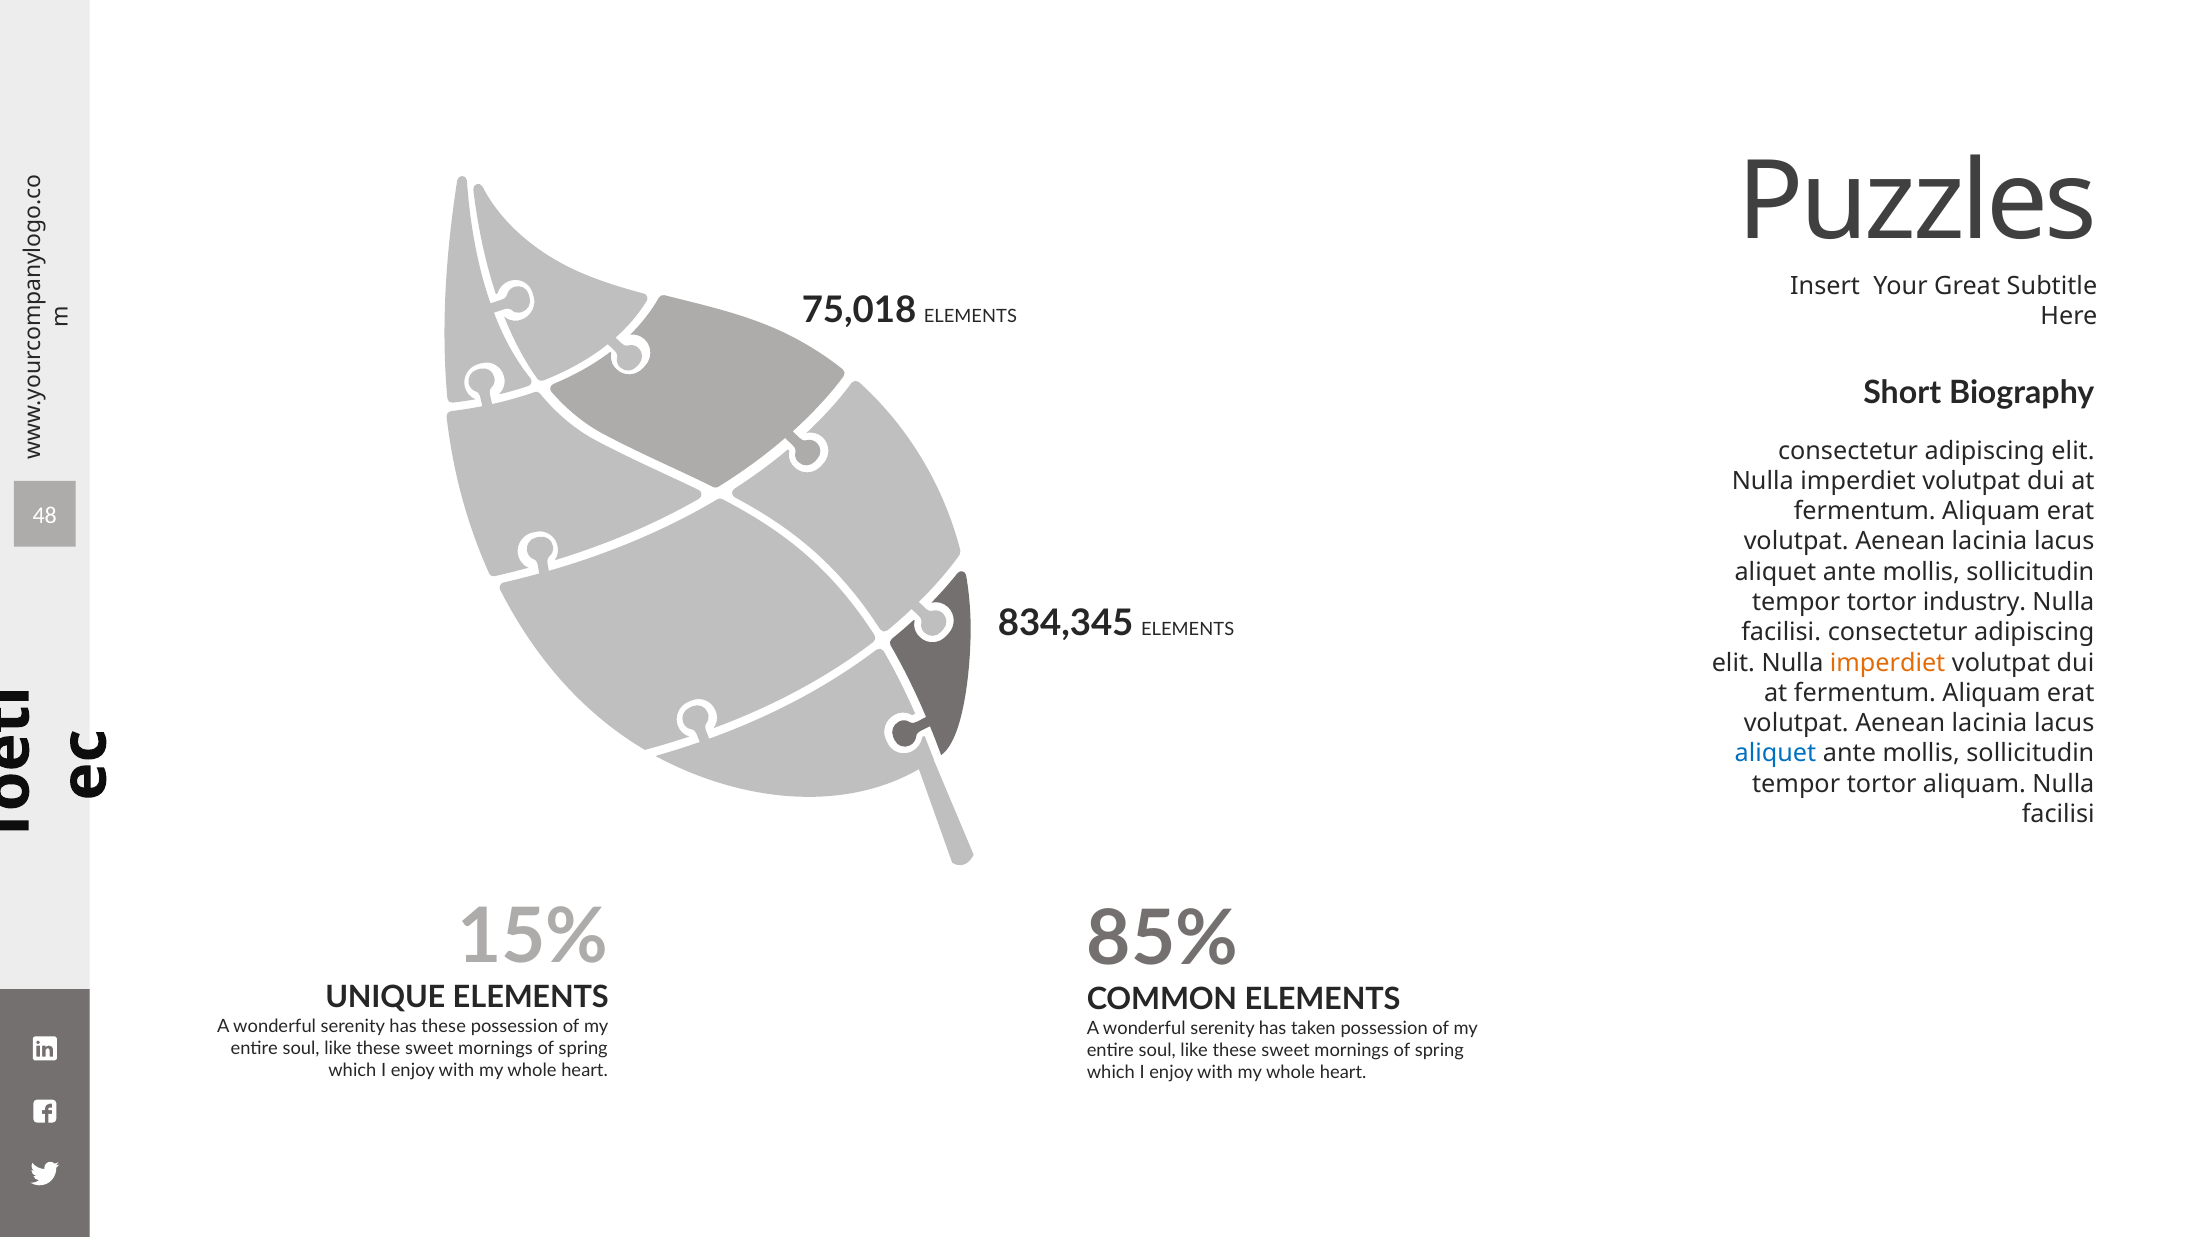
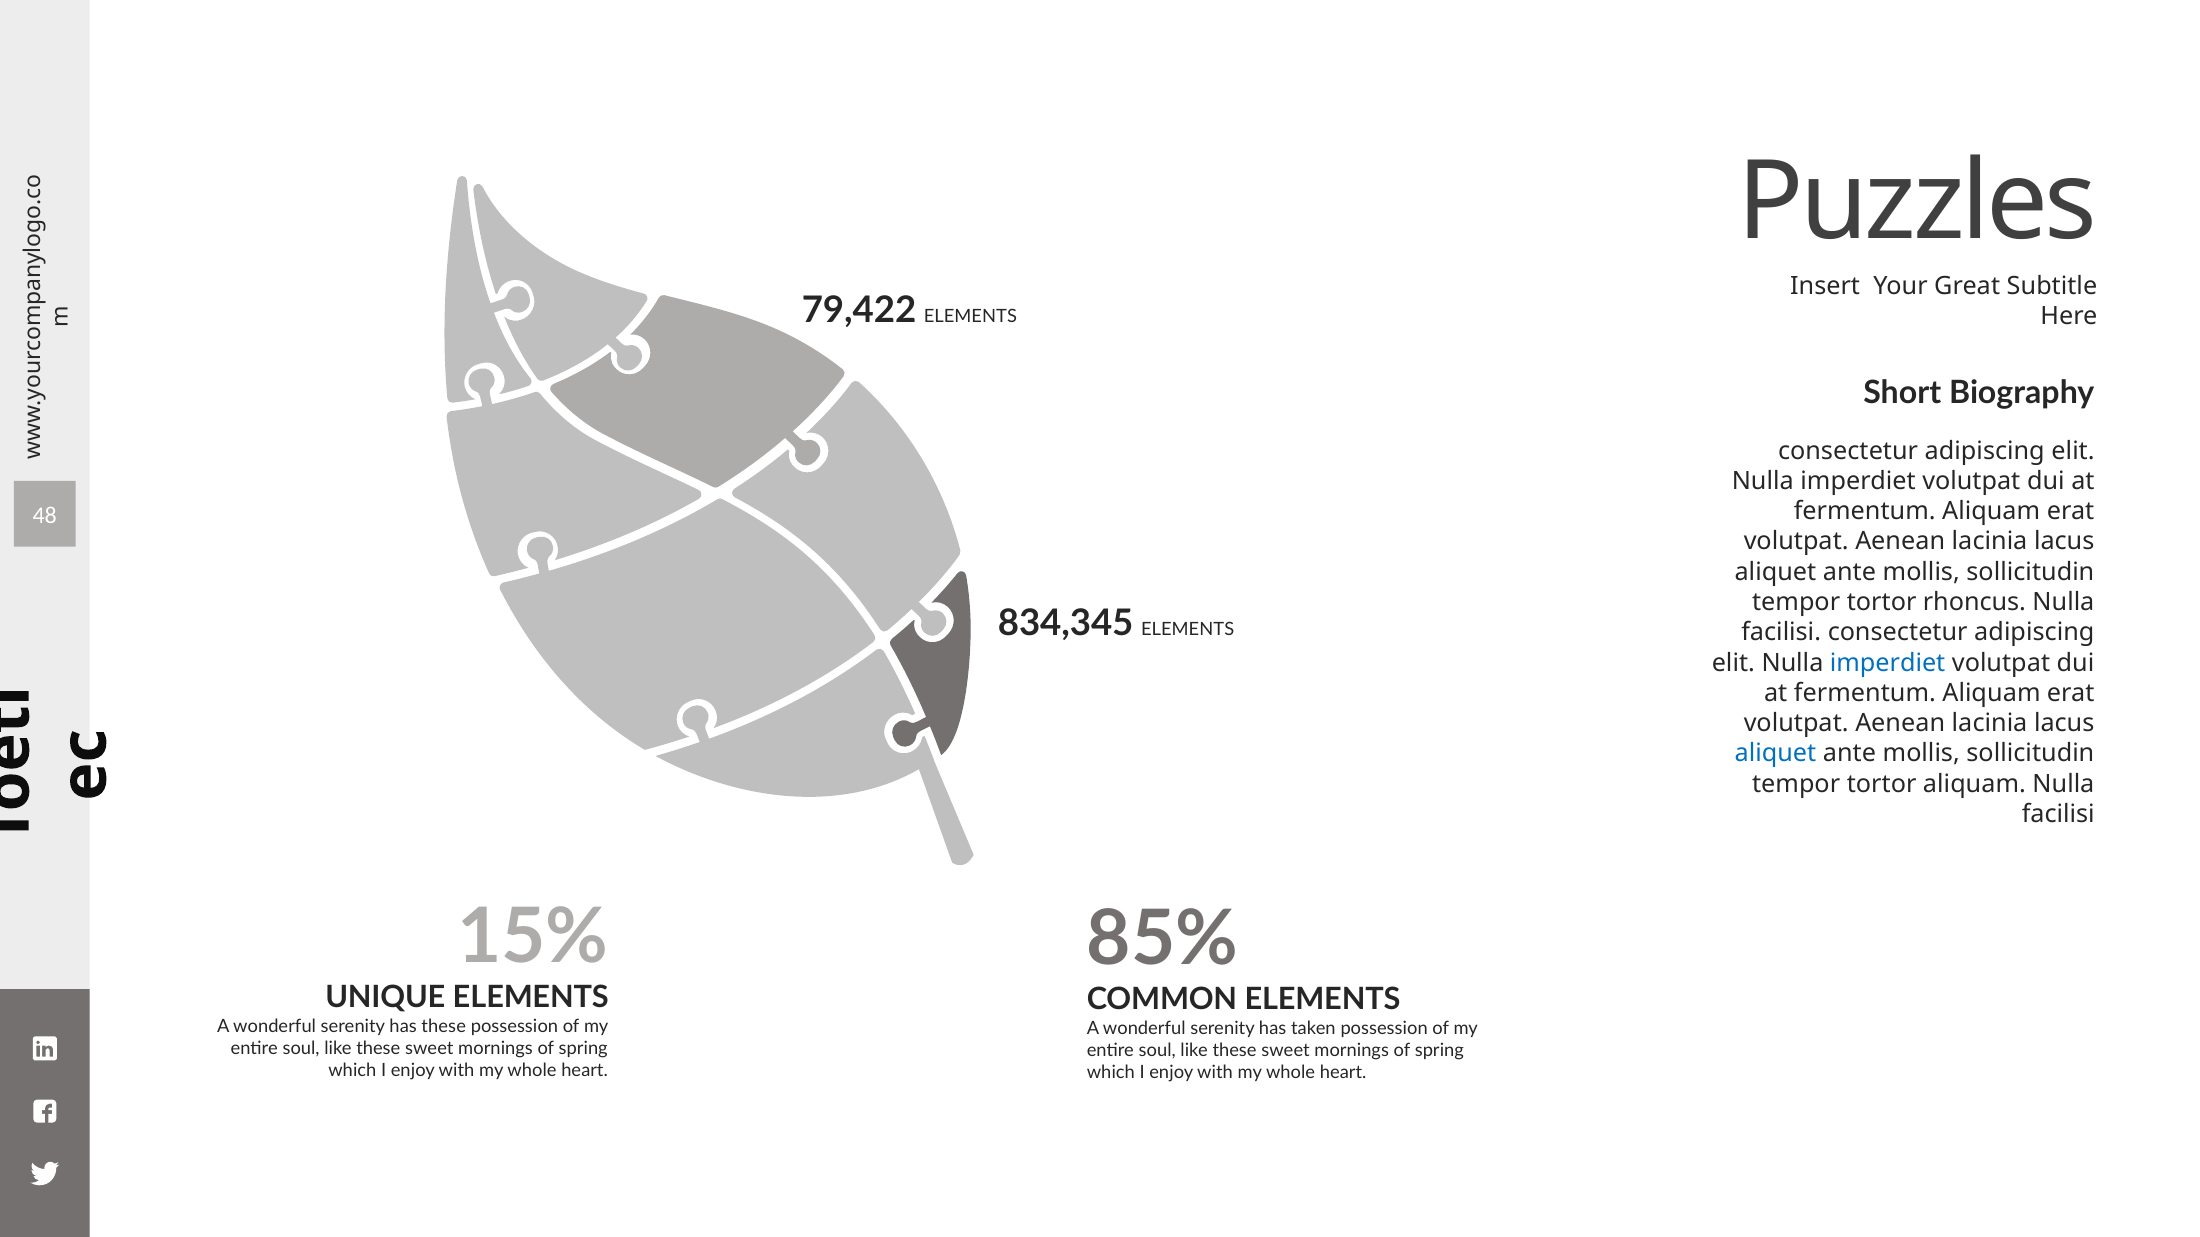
75,018: 75,018 -> 79,422
industry: industry -> rhoncus
imperdiet at (1888, 663) colour: orange -> blue
